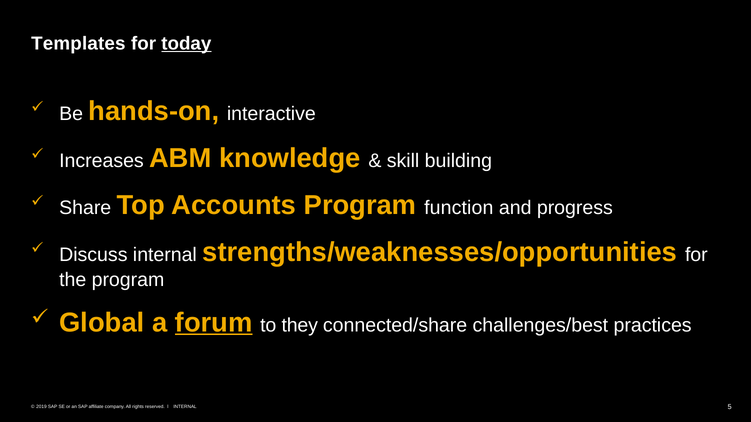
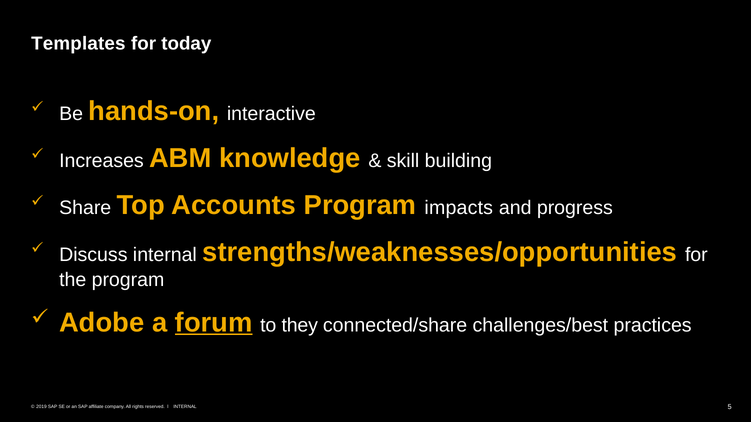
today underline: present -> none
function: function -> impacts
Global: Global -> Adobe
